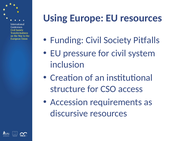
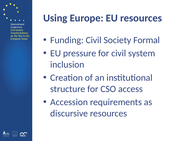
Pitfalls: Pitfalls -> Formal
